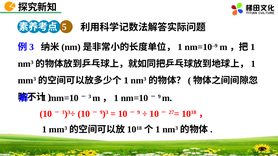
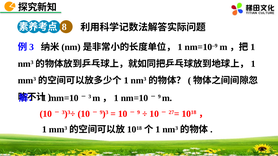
5: 5 -> 8
